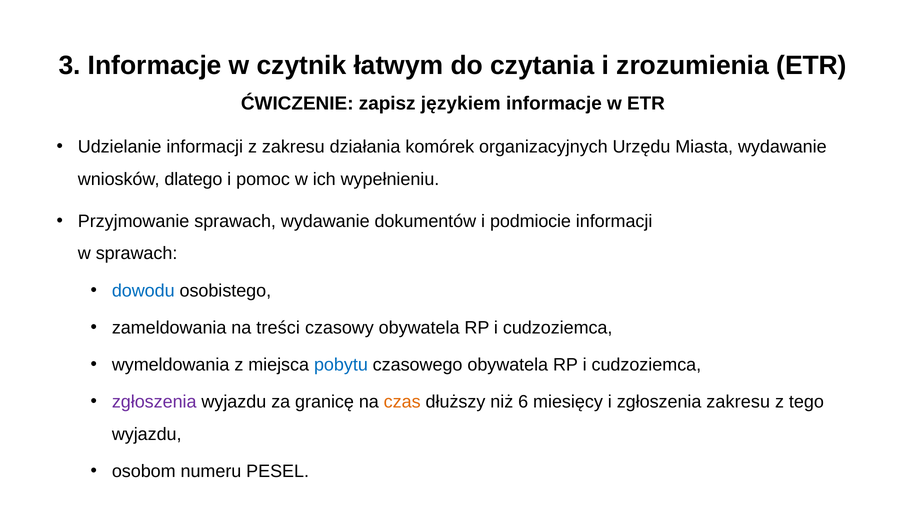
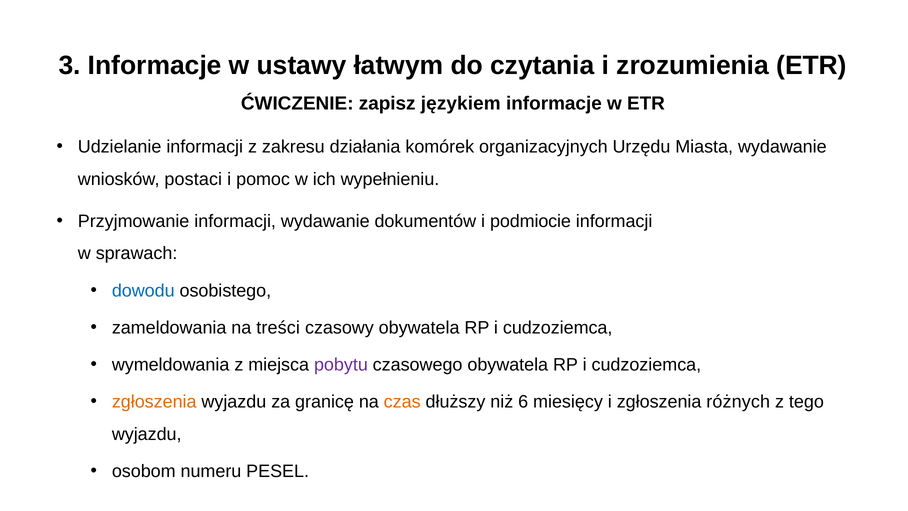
czytnik: czytnik -> ustawy
dlatego: dlatego -> postaci
Przyjmowanie sprawach: sprawach -> informacji
pobytu colour: blue -> purple
zgłoszenia at (154, 402) colour: purple -> orange
zgłoszenia zakresu: zakresu -> różnych
